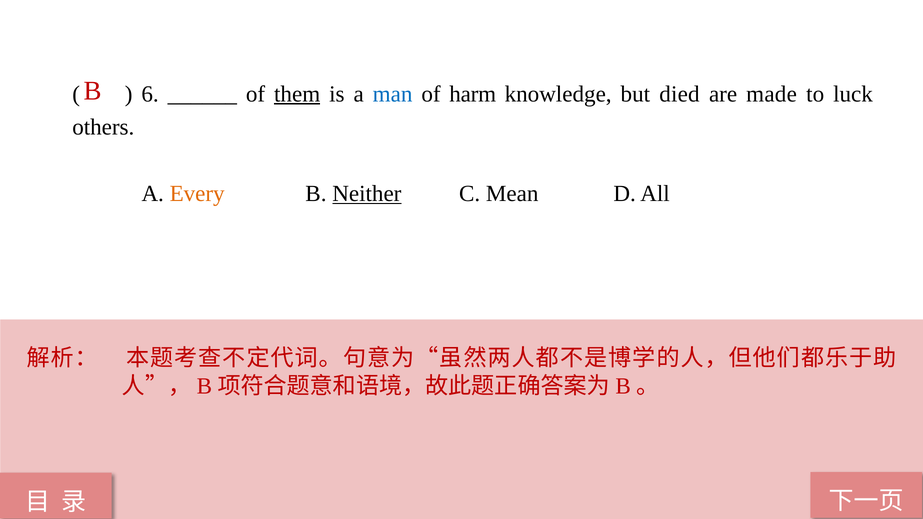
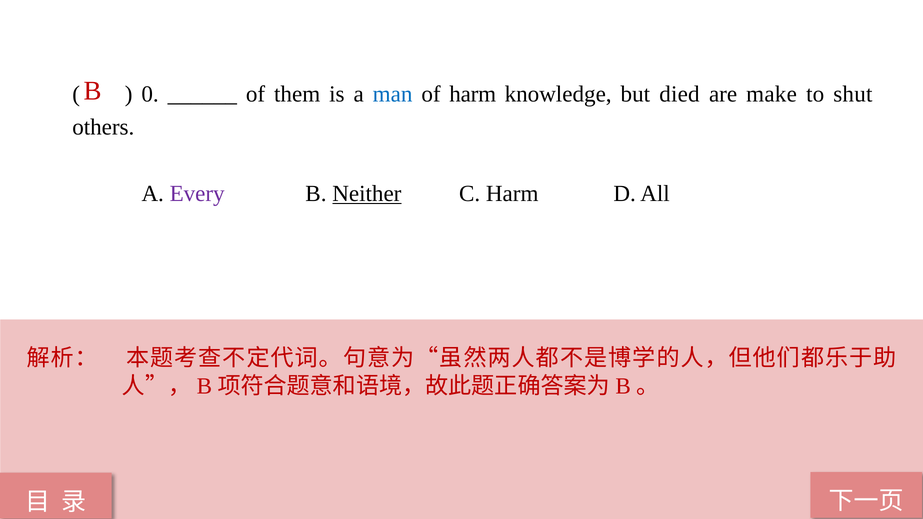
6: 6 -> 0
them underline: present -> none
made: made -> make
luck: luck -> shut
Every colour: orange -> purple
C Mean: Mean -> Harm
